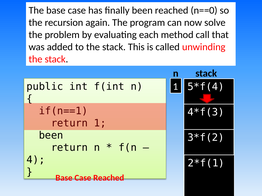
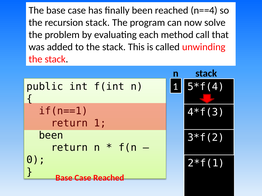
n==0: n==0 -> n==4
recursion again: again -> stack
4: 4 -> 0
